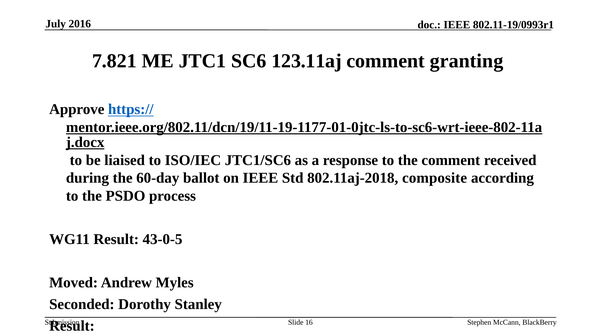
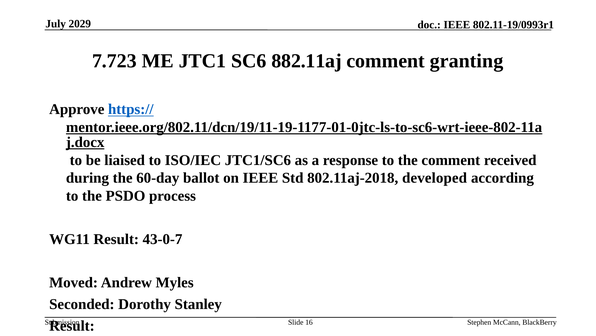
2016: 2016 -> 2029
7.821: 7.821 -> 7.723
123.11aj: 123.11aj -> 882.11aj
composite: composite -> developed
43-0-5: 43-0-5 -> 43-0-7
